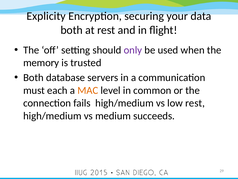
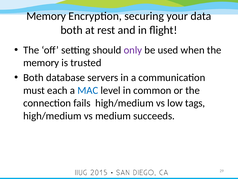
Explicity at (46, 16): Explicity -> Memory
MAC colour: orange -> blue
low rest: rest -> tags
